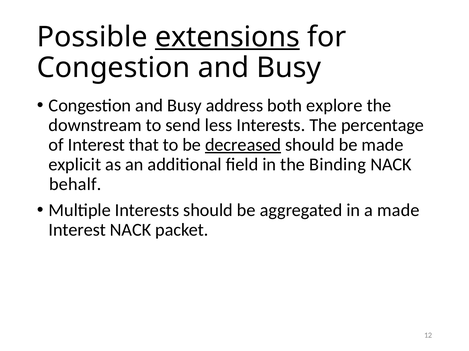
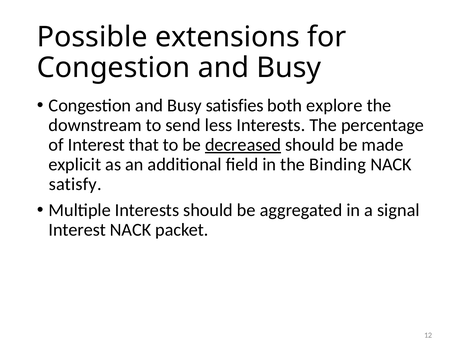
extensions underline: present -> none
address: address -> satisfies
behalf: behalf -> satisfy
a made: made -> signal
